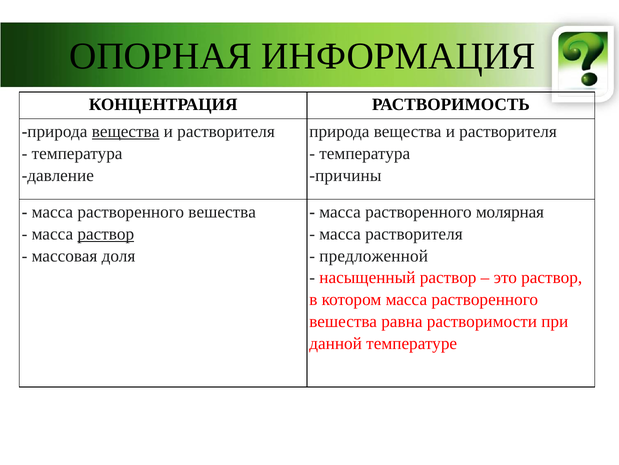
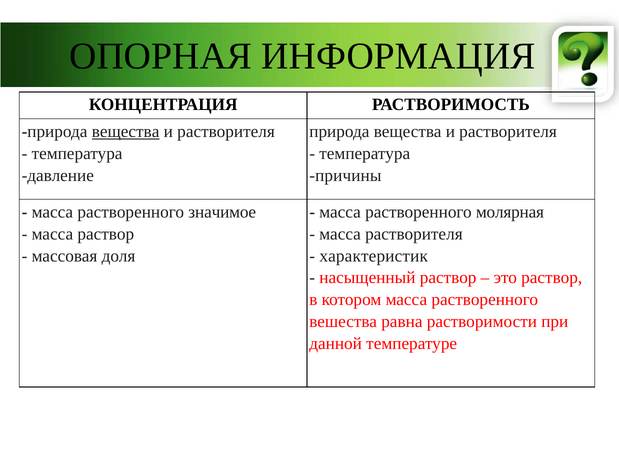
вешества at (222, 212): вешества -> значимое
раствор at (106, 233) underline: present -> none
предложенной: предложенной -> характеристик
